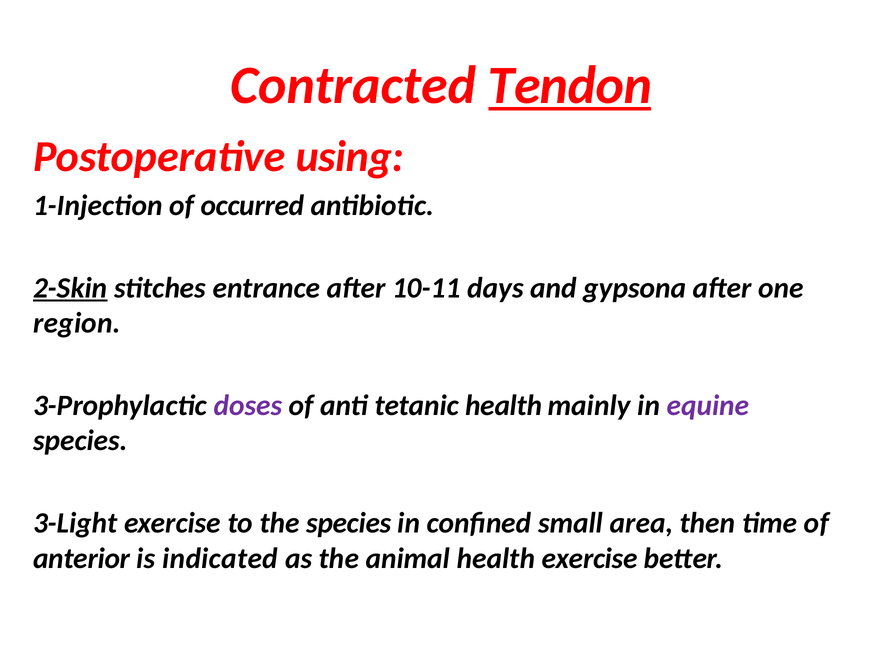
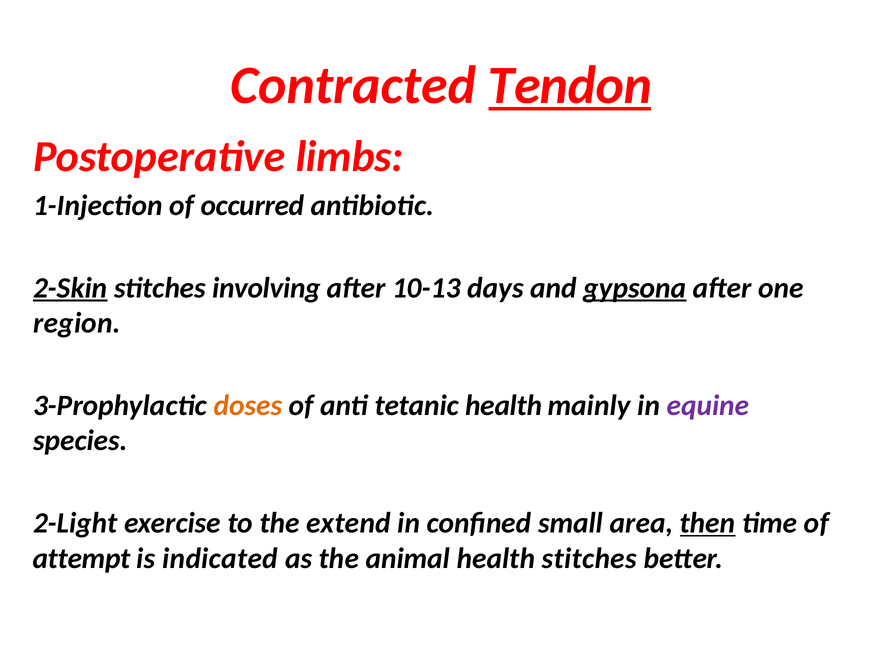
using: using -> limbs
entrance: entrance -> involving
10-11: 10-11 -> 10-13
gypsona underline: none -> present
doses colour: purple -> orange
3-Light: 3-Light -> 2-Light
the species: species -> extend
then underline: none -> present
anterior: anterior -> attempt
health exercise: exercise -> stitches
